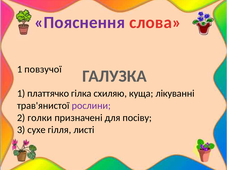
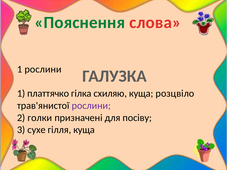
Пояснення colour: purple -> green
1 повзучої: повзучої -> рослини
лікуванні: лікуванні -> розцвіло
гілля листі: листі -> куща
